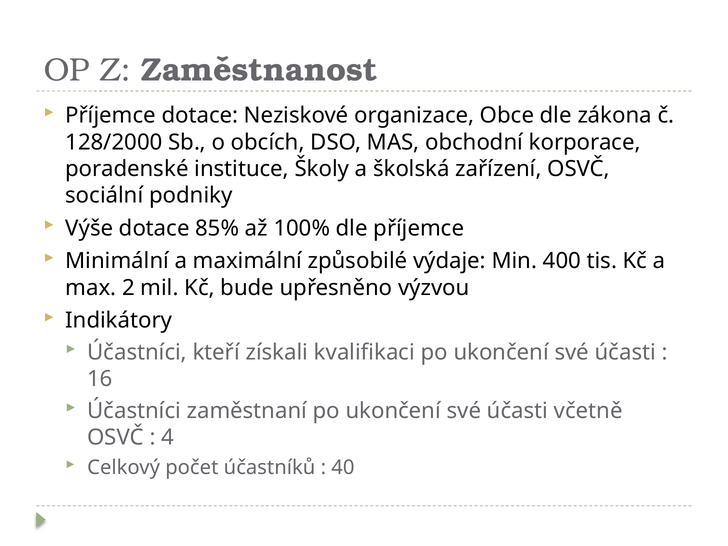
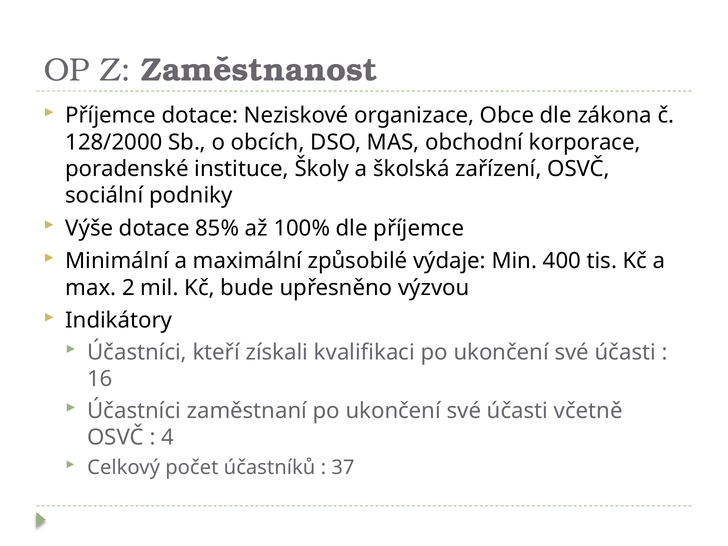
40: 40 -> 37
